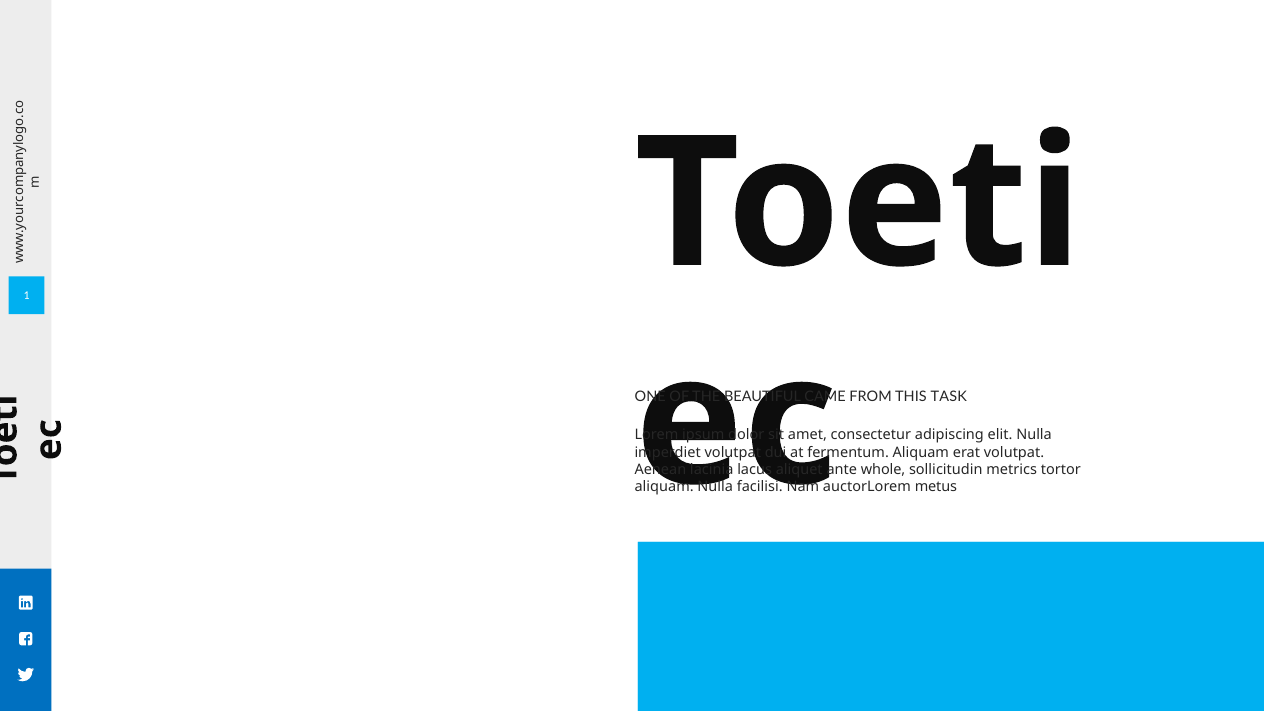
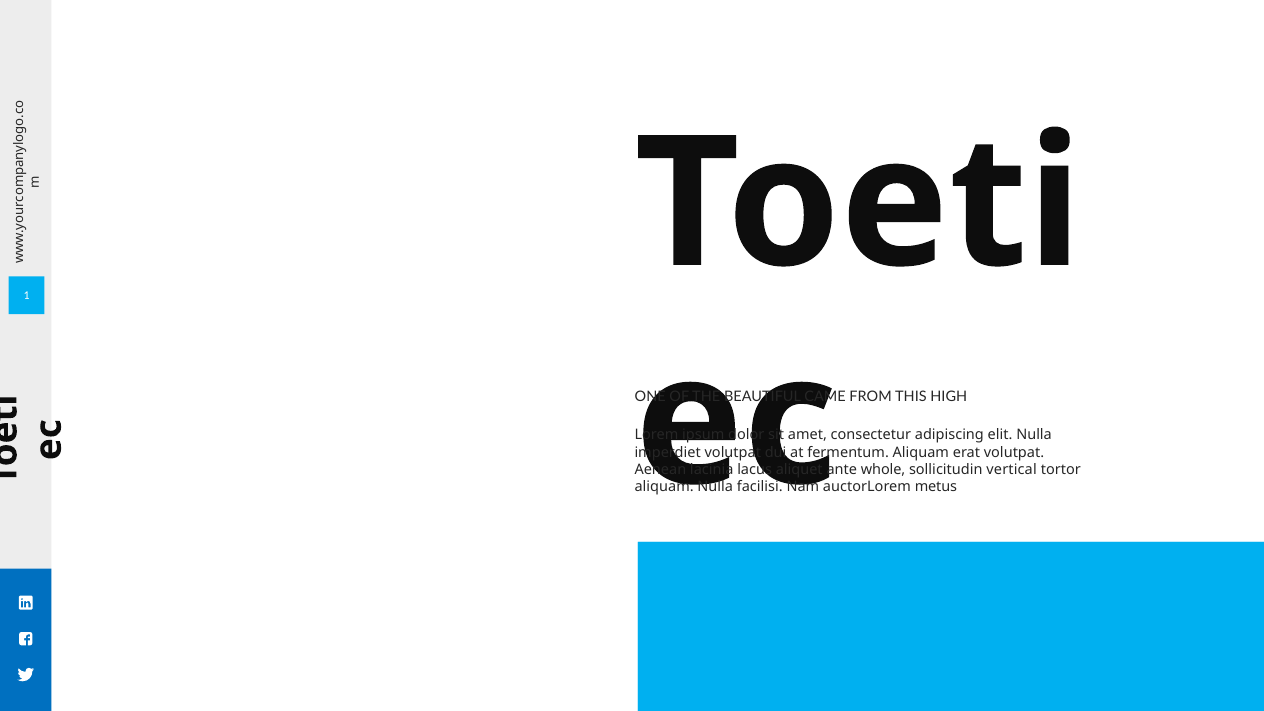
TASK: TASK -> HIGH
metrics: metrics -> vertical
